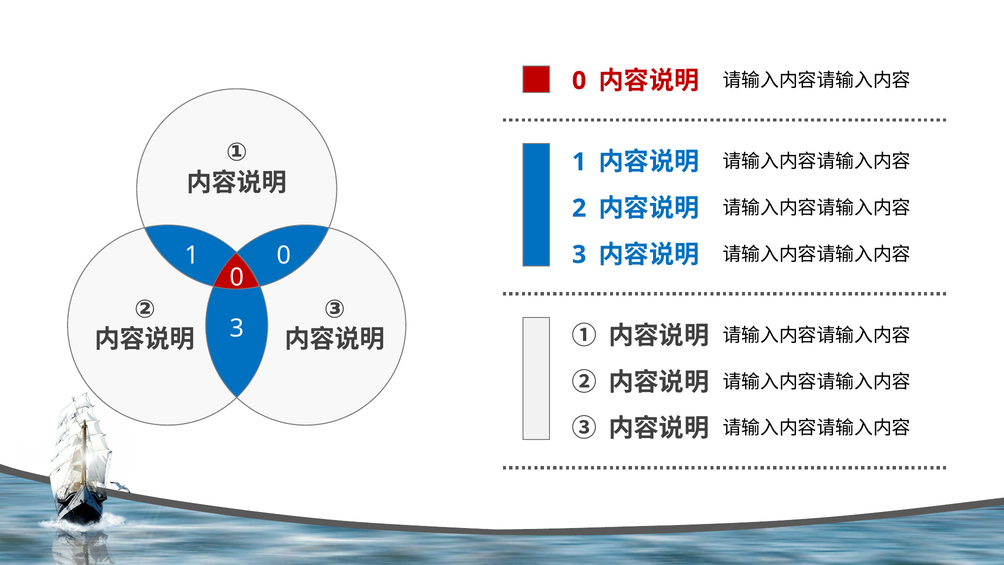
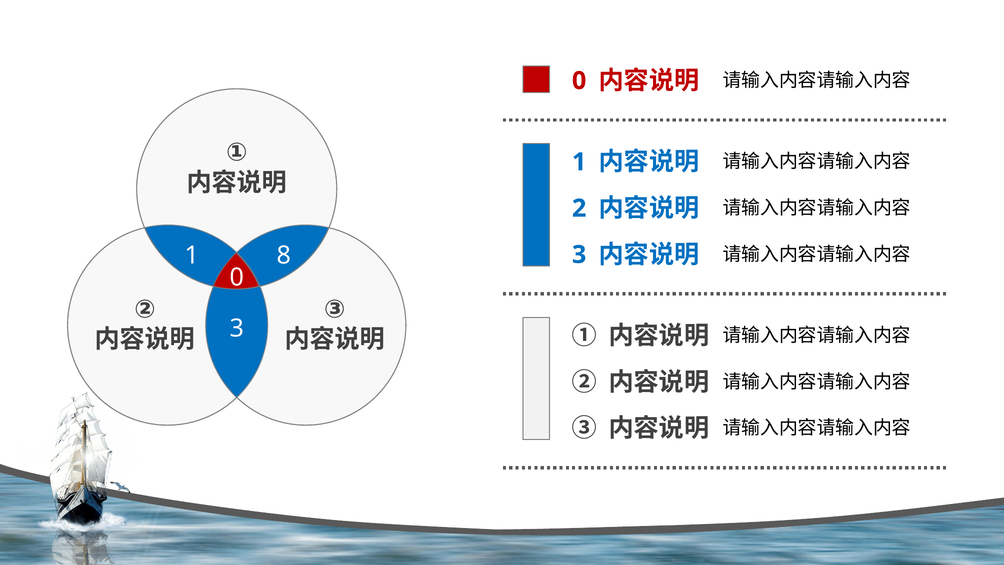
1 0: 0 -> 8
